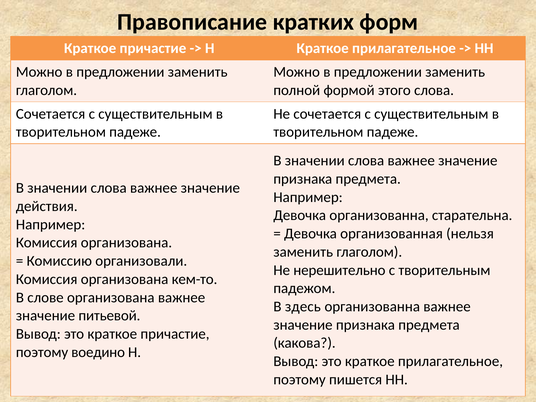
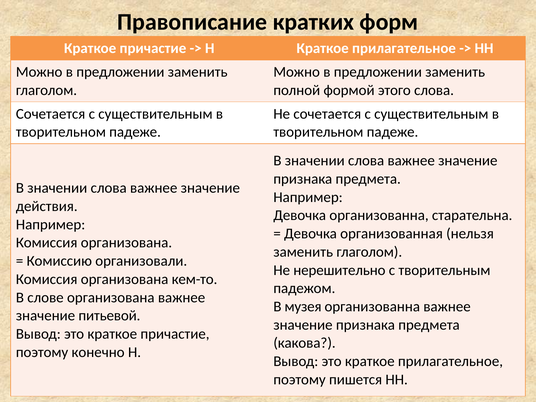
здесь: здесь -> музея
воедино: воедино -> конечно
